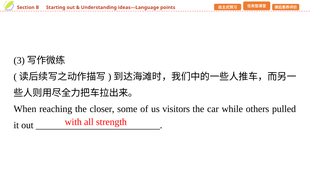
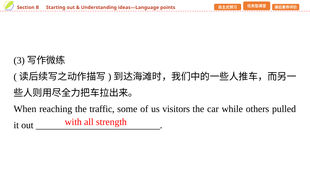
closer: closer -> traffic
